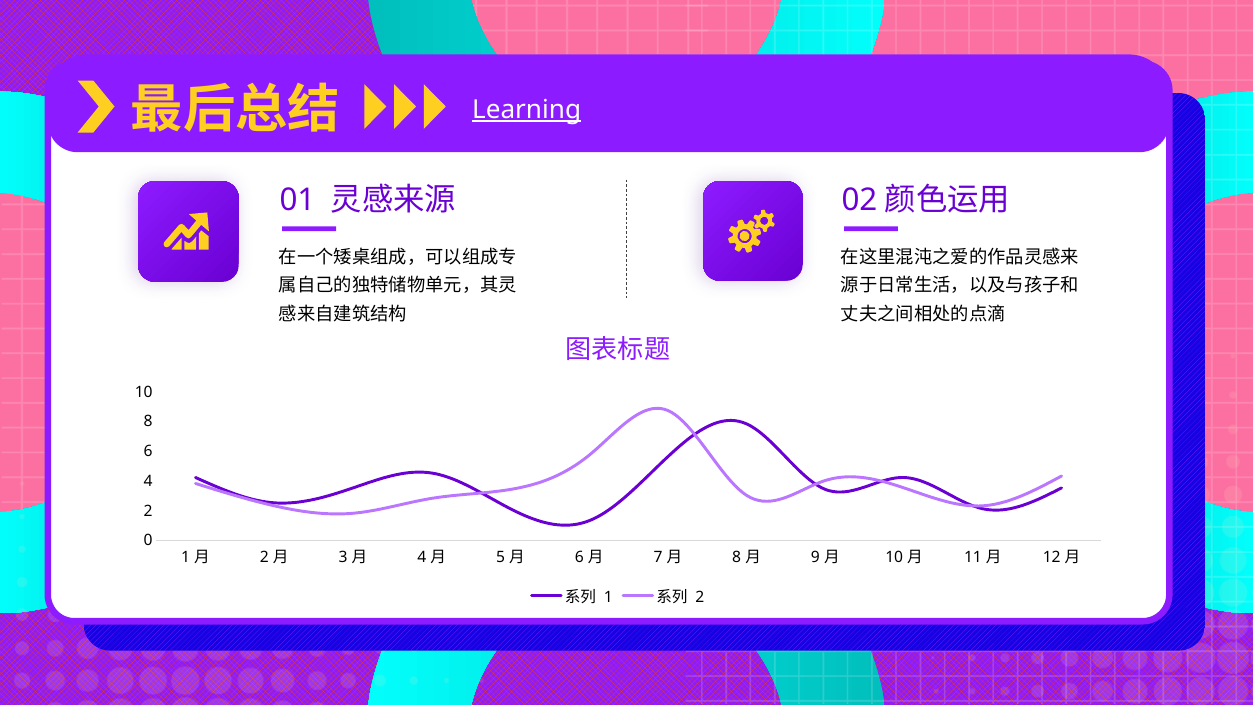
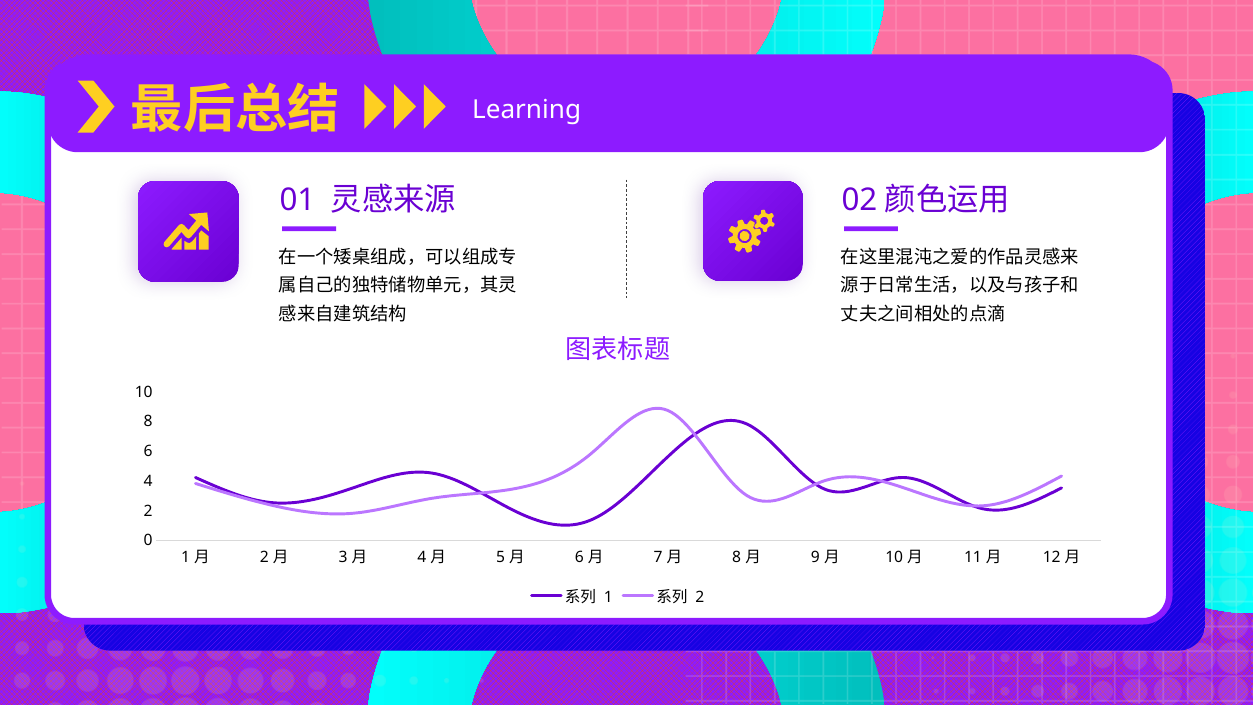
Learning underline: present -> none
